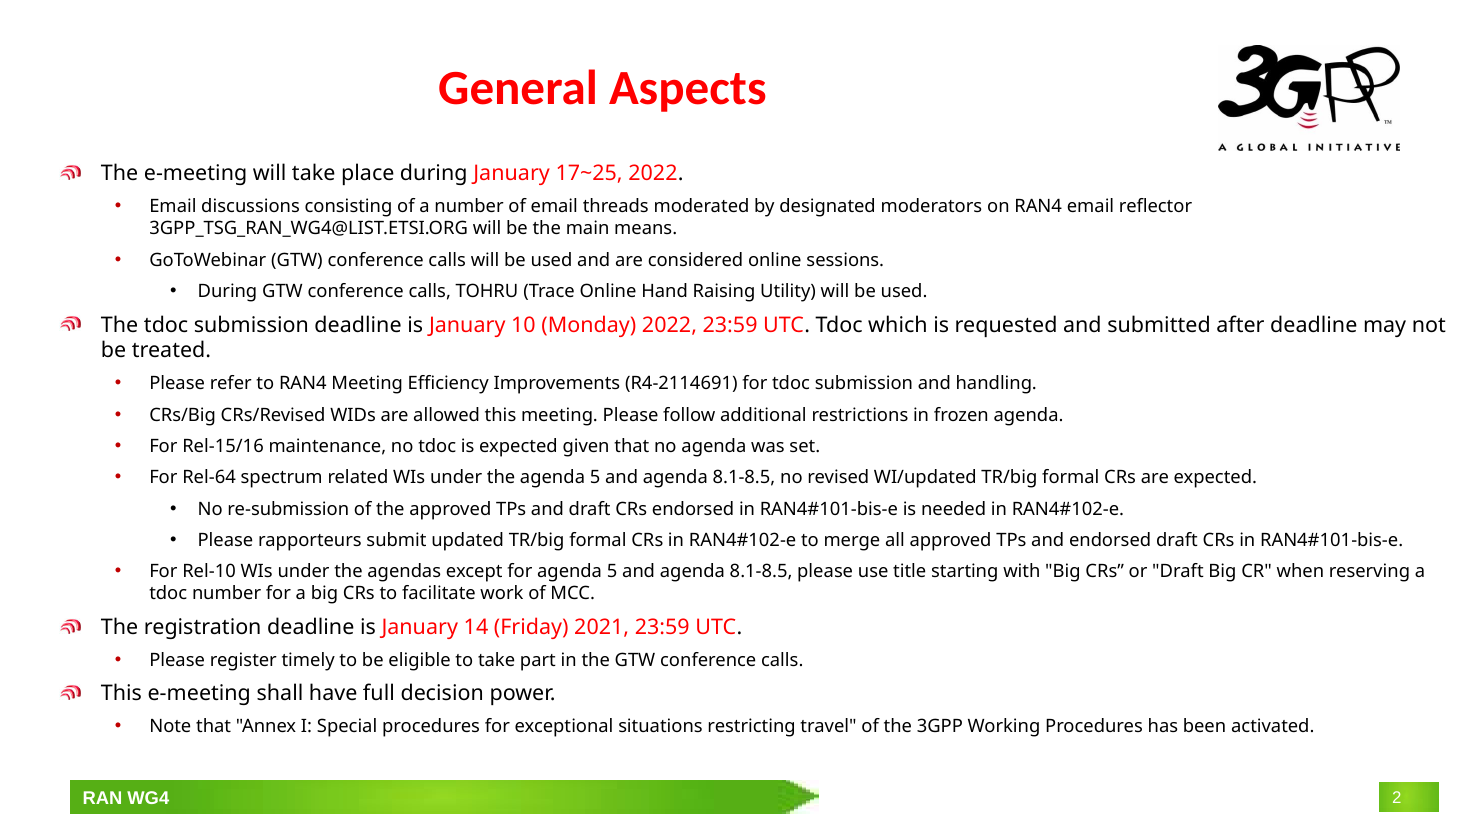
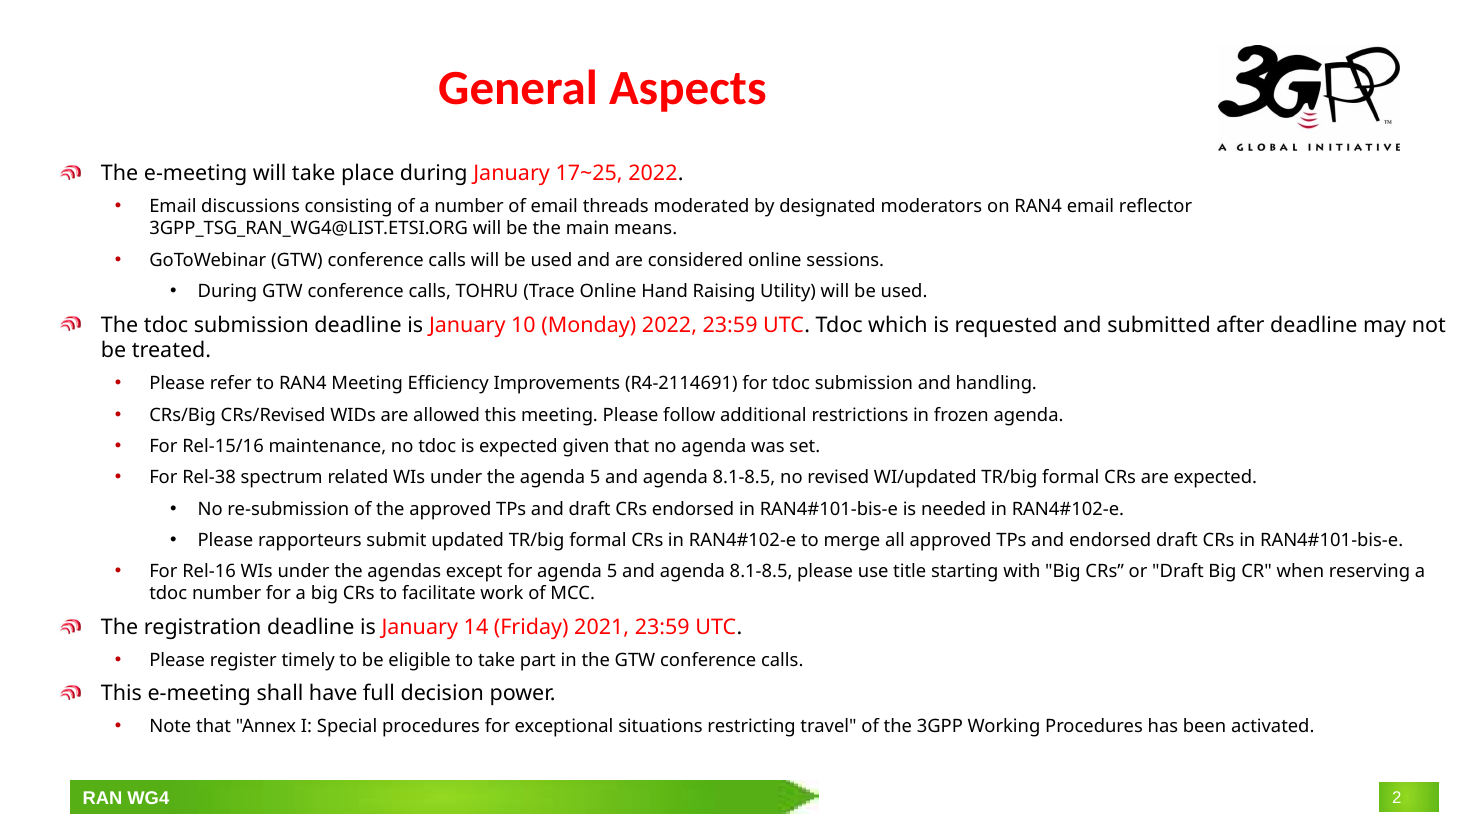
Rel-64: Rel-64 -> Rel-38
Rel-10: Rel-10 -> Rel-16
